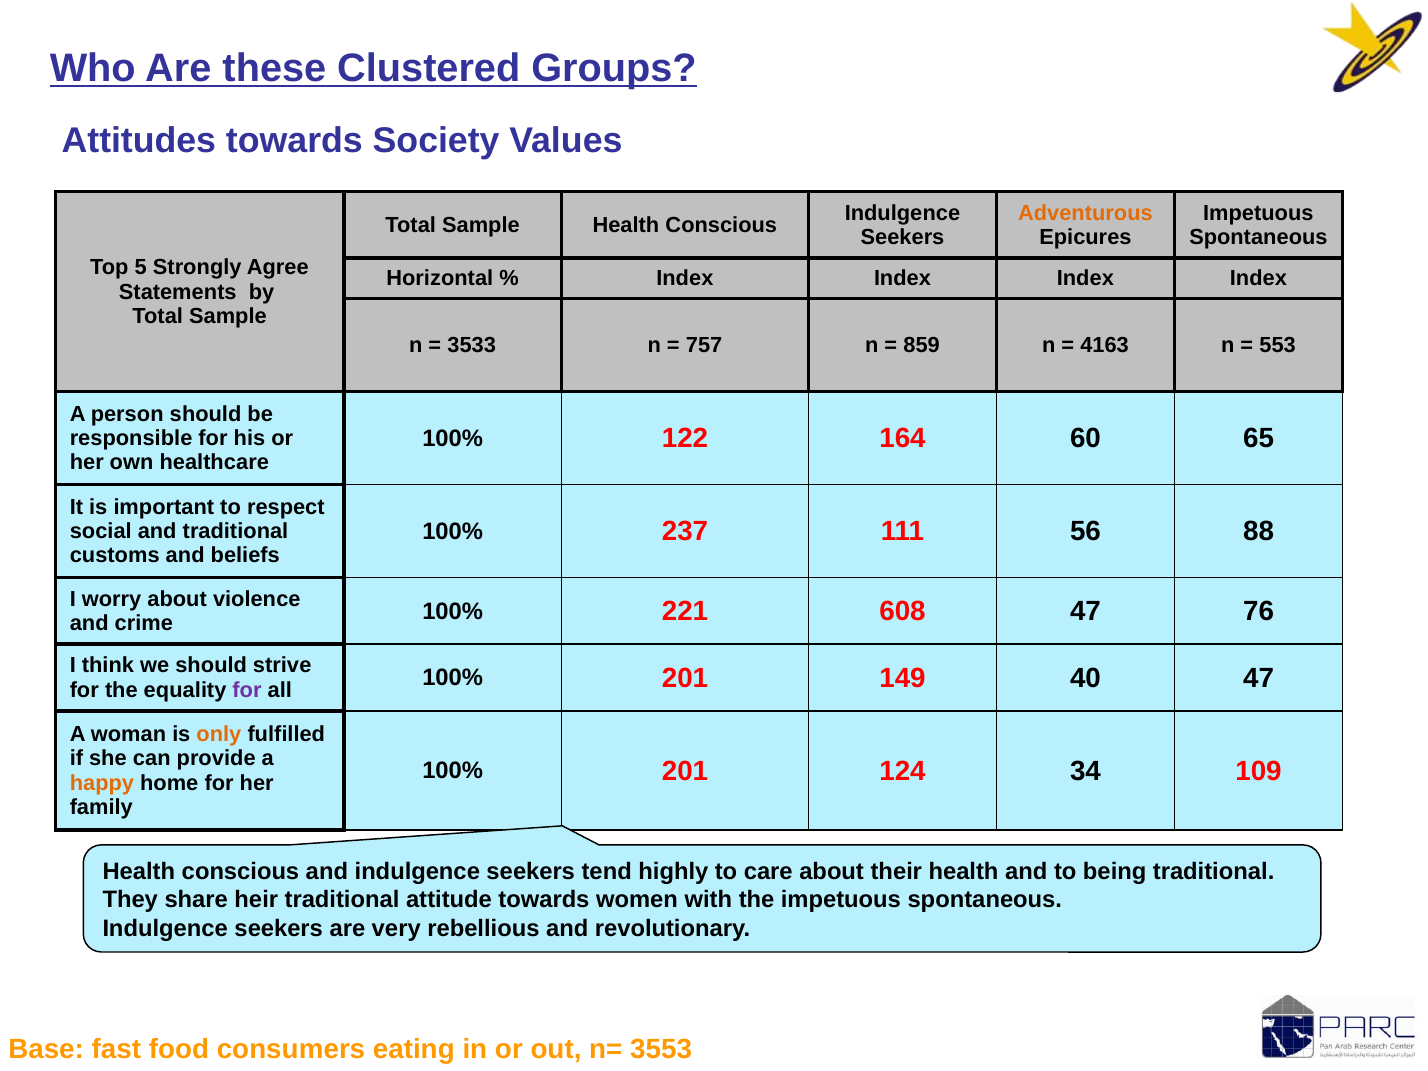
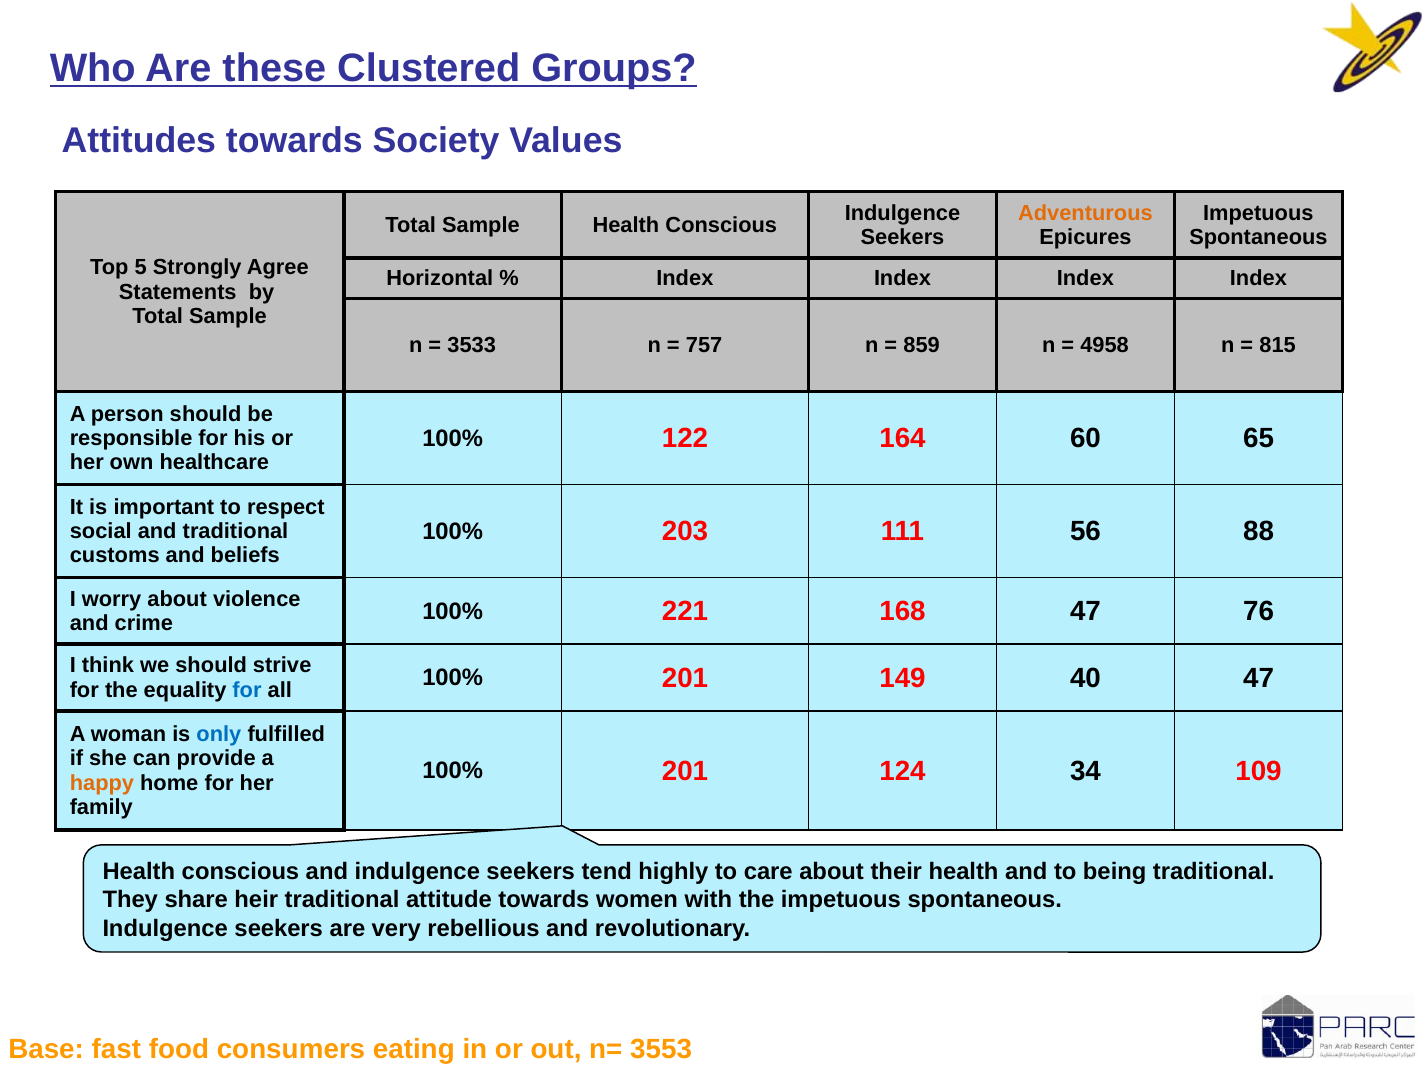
4163: 4163 -> 4958
553: 553 -> 815
237: 237 -> 203
608: 608 -> 168
for at (247, 690) colour: purple -> blue
only colour: orange -> blue
